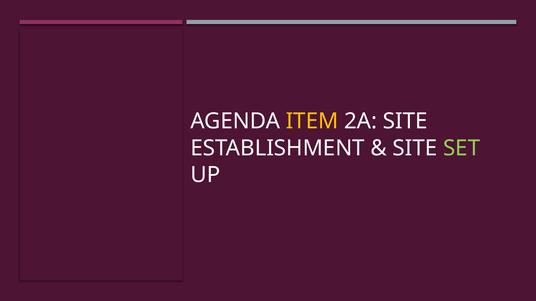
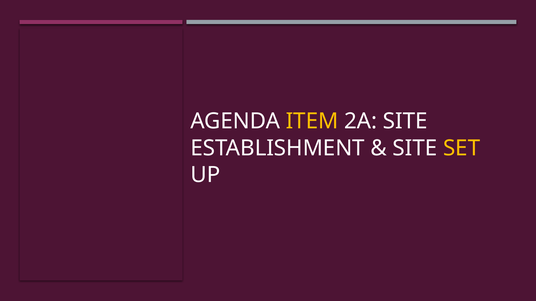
SET colour: light green -> yellow
